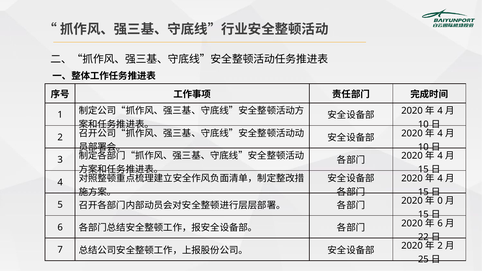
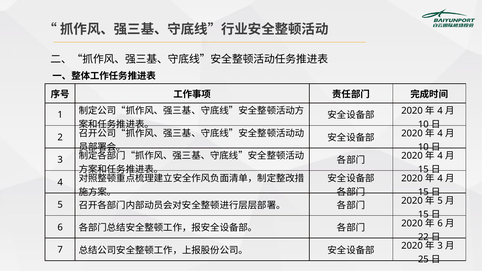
0 at (440, 201): 0 -> 5
2 at (440, 246): 2 -> 3
